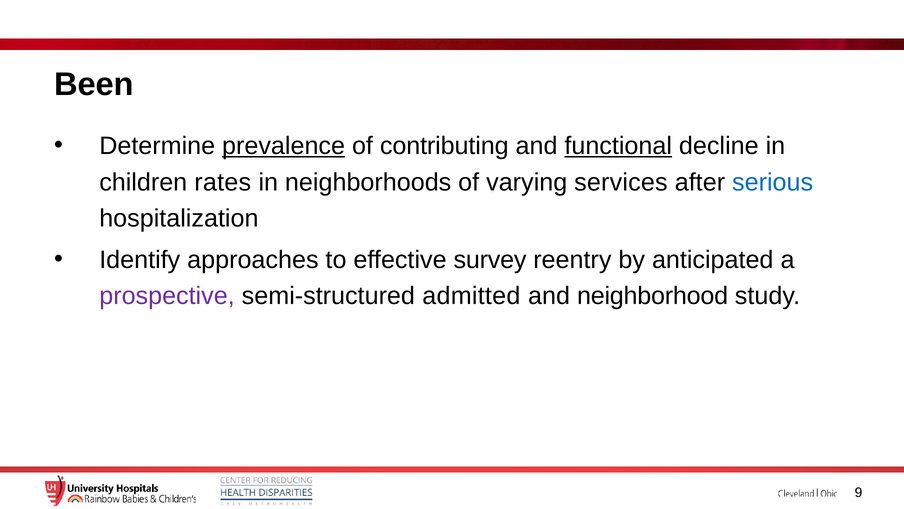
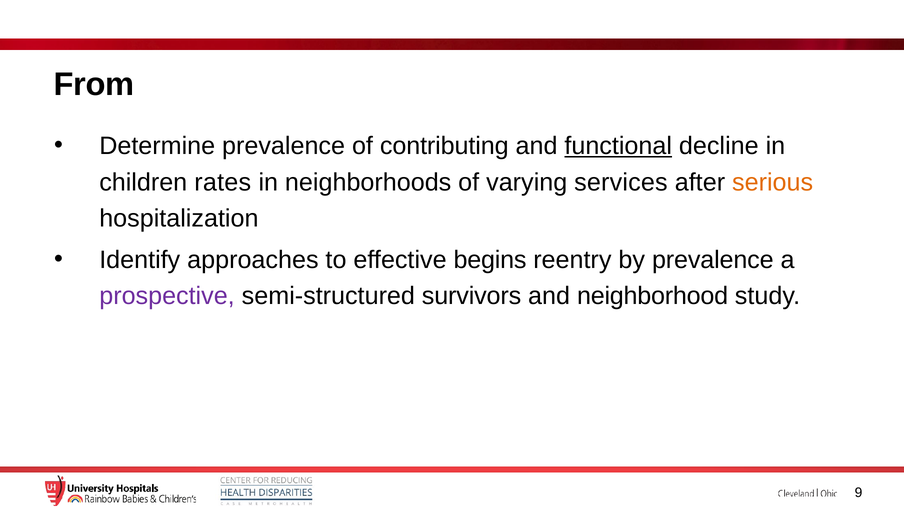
Been: Been -> From
prevalence at (284, 146) underline: present -> none
serious colour: blue -> orange
survey: survey -> begins
by anticipated: anticipated -> prevalence
admitted: admitted -> survivors
